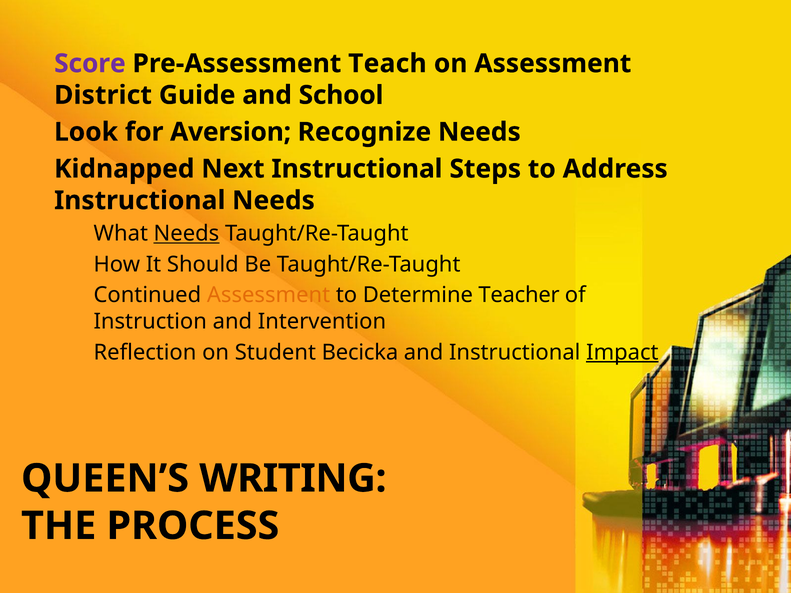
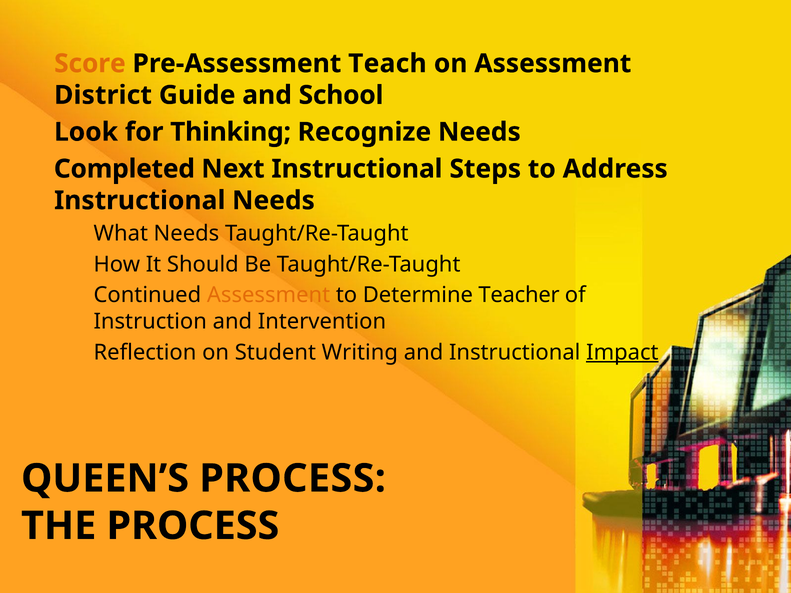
Score colour: purple -> orange
Aversion: Aversion -> Thinking
Kidnapped: Kidnapped -> Completed
Needs at (186, 234) underline: present -> none
Becicka: Becicka -> Writing
QUEEN’S WRITING: WRITING -> PROCESS
